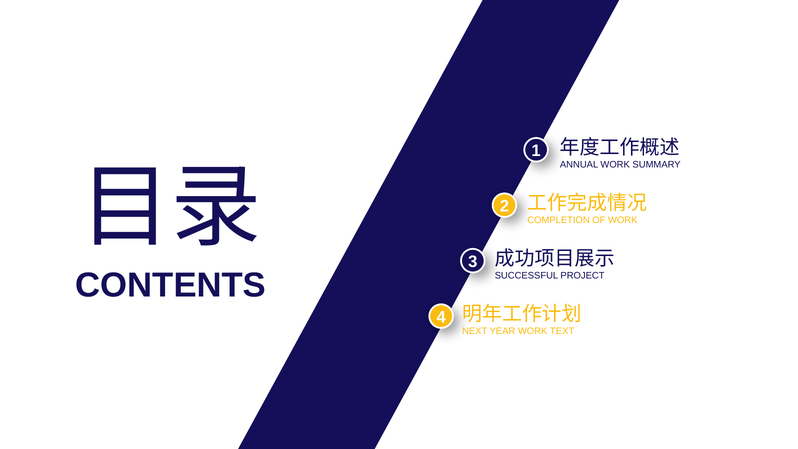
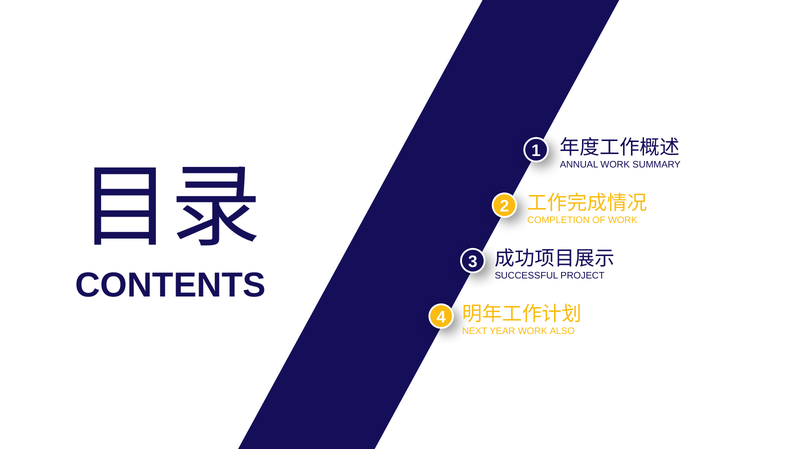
TEXT: TEXT -> ALSO
